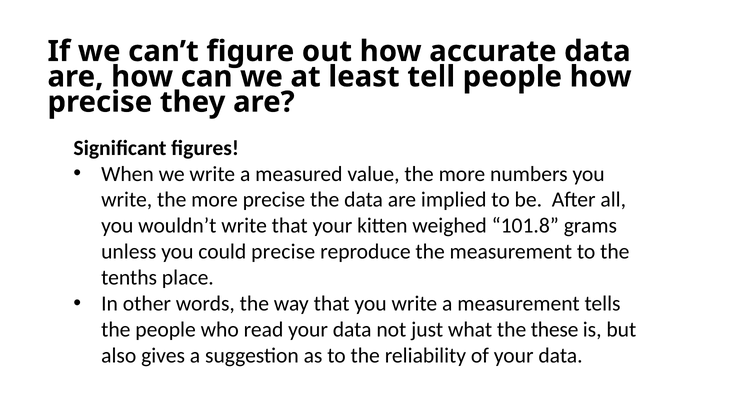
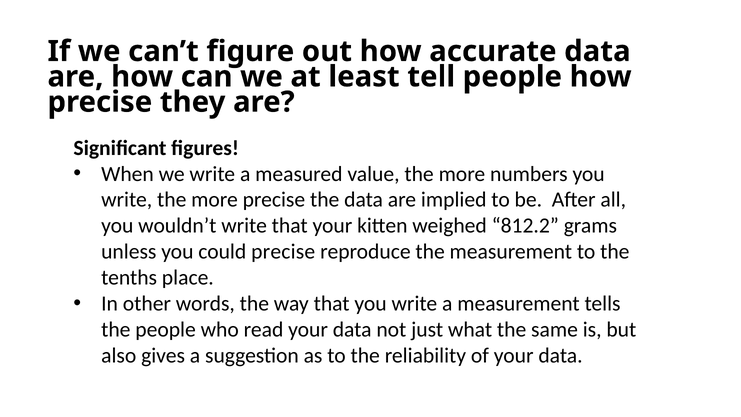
101.8: 101.8 -> 812.2
these: these -> same
